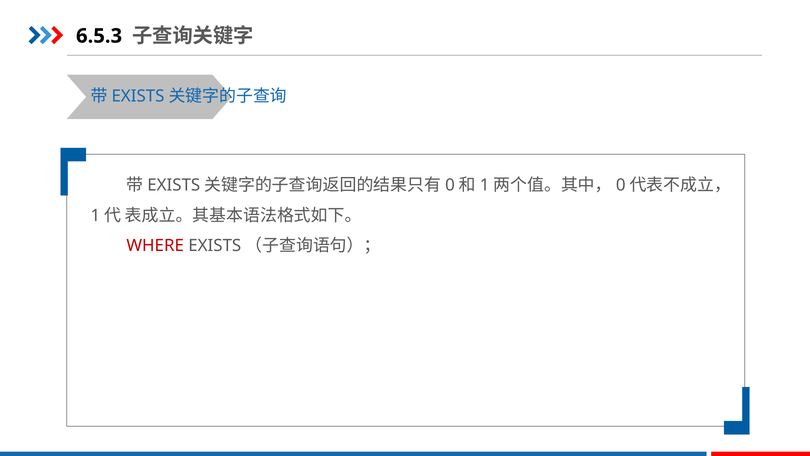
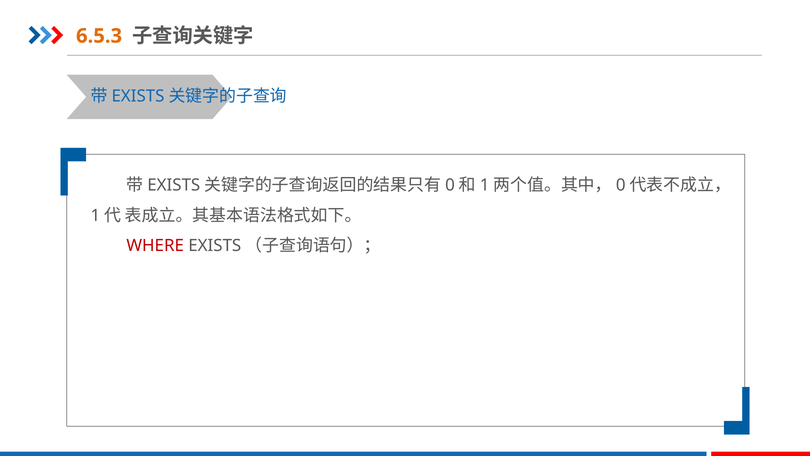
6.5.3 colour: black -> orange
